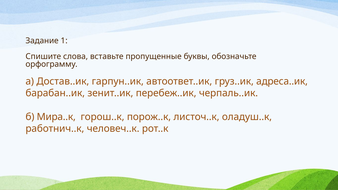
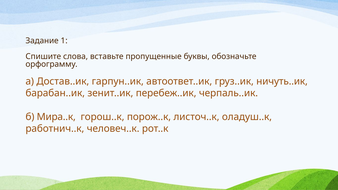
адреса..ик: адреса..ик -> ничуть..ик
